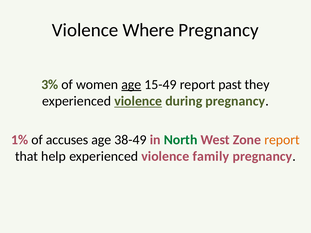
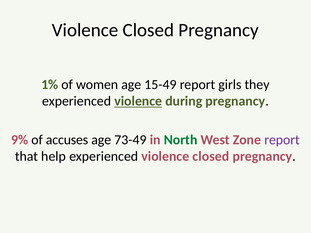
Where at (149, 30): Where -> Closed
3%: 3% -> 1%
age at (131, 85) underline: present -> none
past: past -> girls
1%: 1% -> 9%
38-49: 38-49 -> 73-49
report at (282, 140) colour: orange -> purple
experienced violence family: family -> closed
